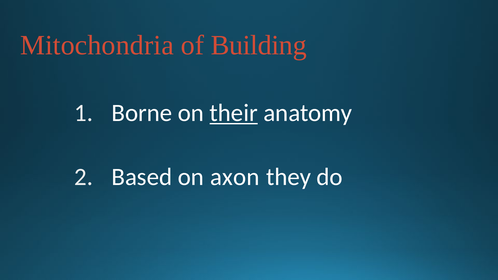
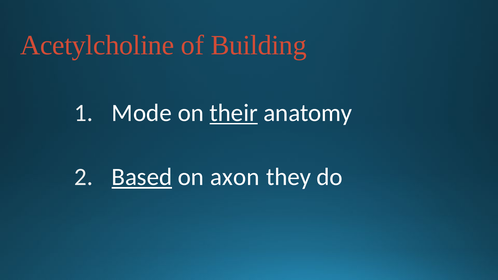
Mitochondria: Mitochondria -> Acetylcholine
Borne: Borne -> Mode
Based underline: none -> present
